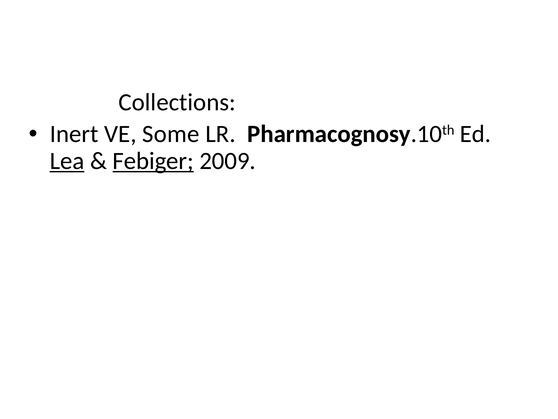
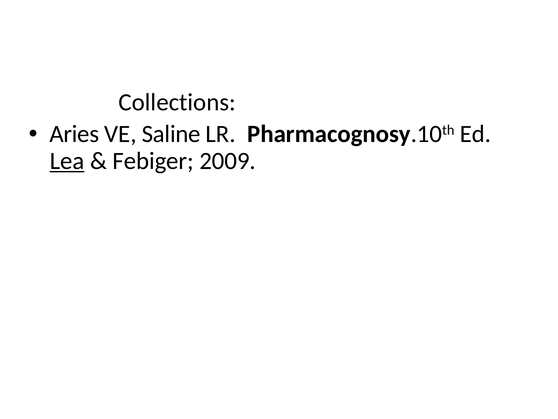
Inert: Inert -> Aries
Some: Some -> Saline
Febiger underline: present -> none
